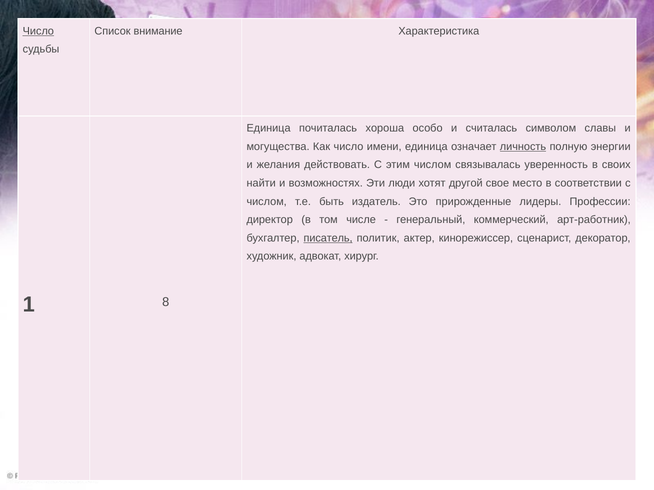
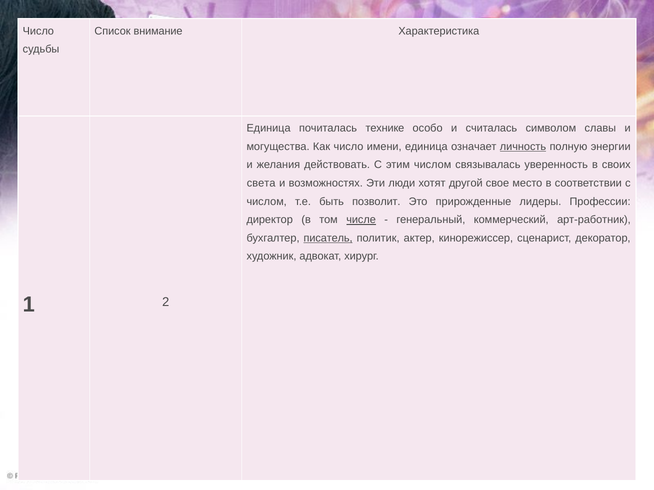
Число at (38, 31) underline: present -> none
хороша: хороша -> технике
найти: найти -> света
издатель: издатель -> позволит
числе underline: none -> present
8: 8 -> 2
